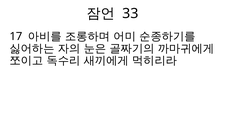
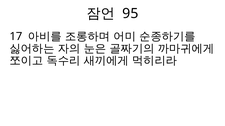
33: 33 -> 95
